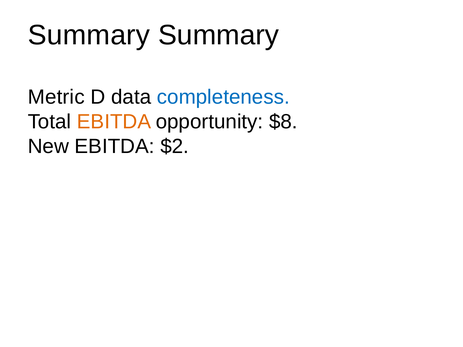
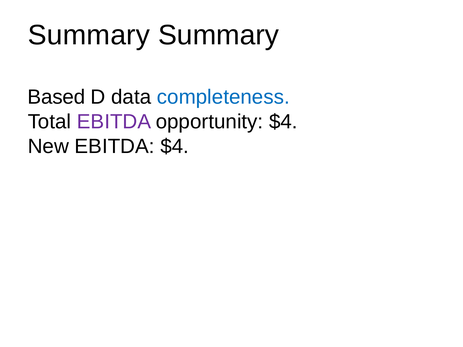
Metric: Metric -> Based
EBITDA at (114, 122) colour: orange -> purple
opportunity $8: $8 -> $4
EBITDA $2: $2 -> $4
